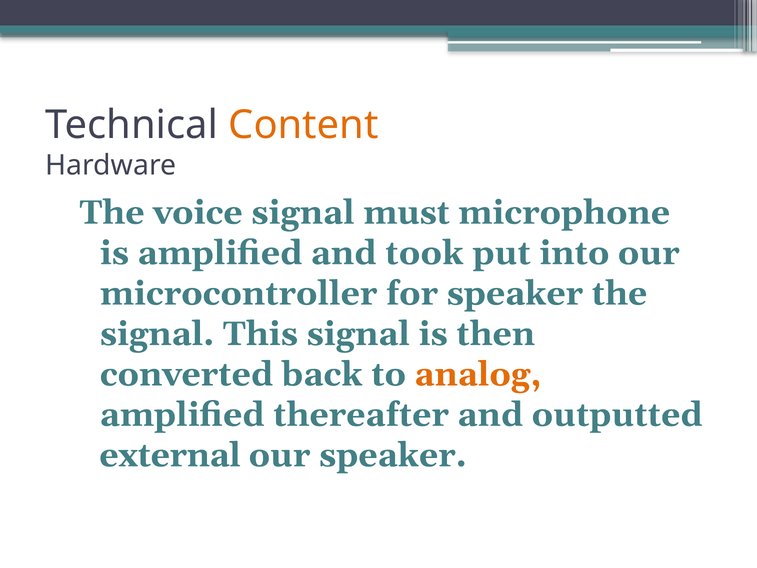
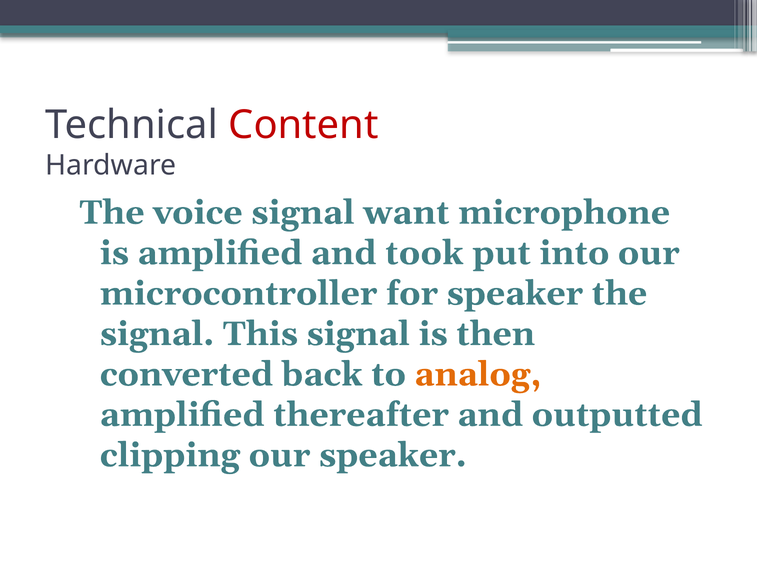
Content colour: orange -> red
must: must -> want
external: external -> clipping
